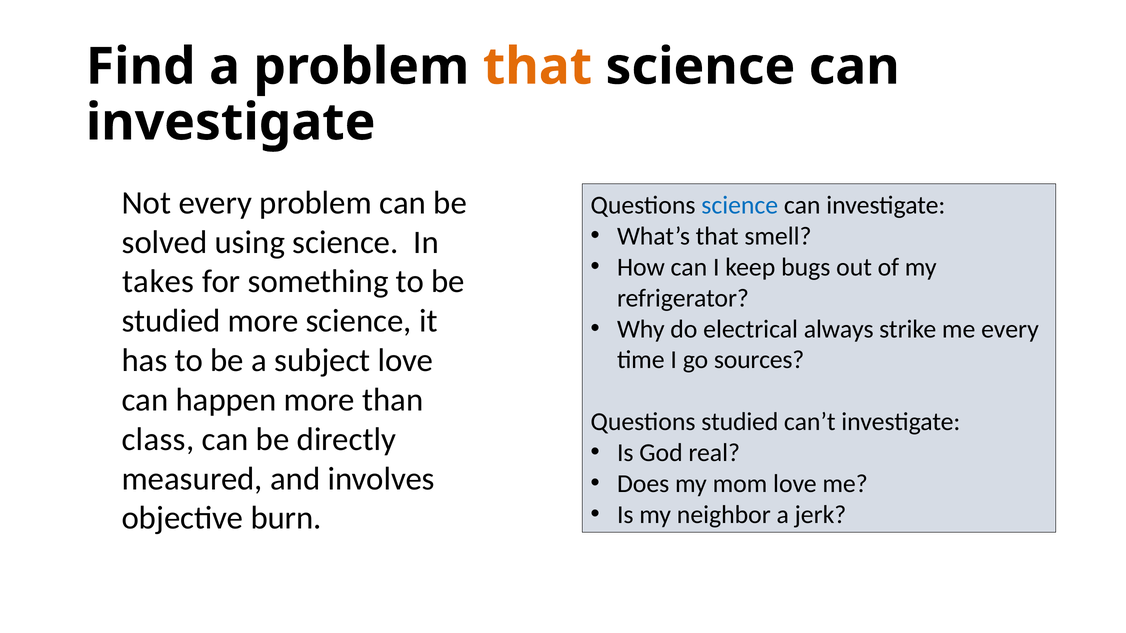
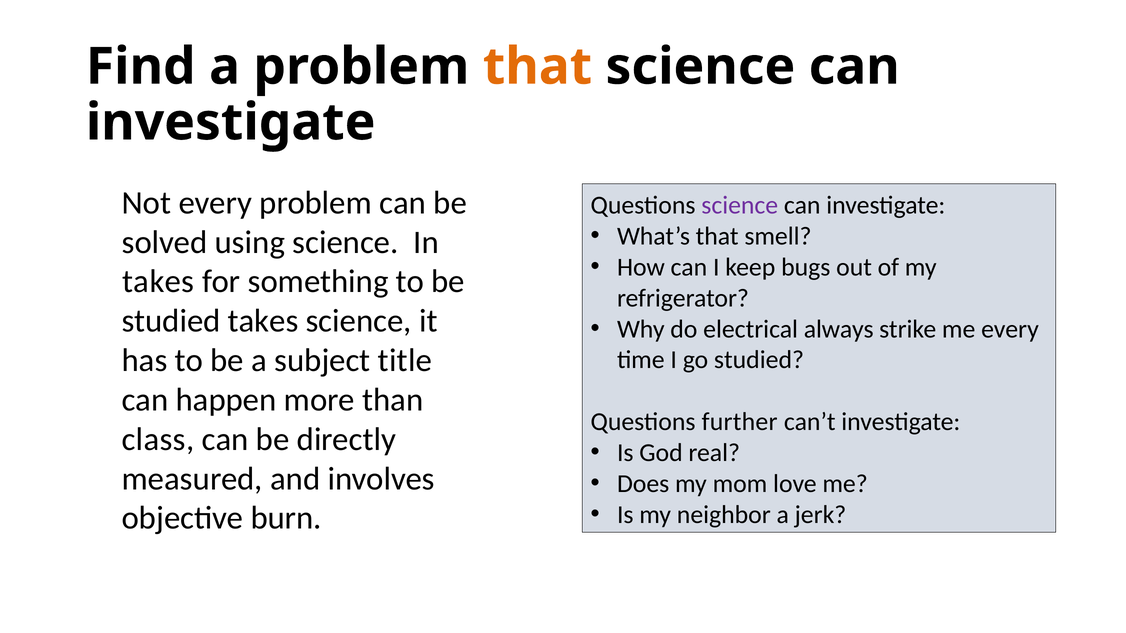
science at (740, 205) colour: blue -> purple
studied more: more -> takes
subject love: love -> title
go sources: sources -> studied
Questions studied: studied -> further
